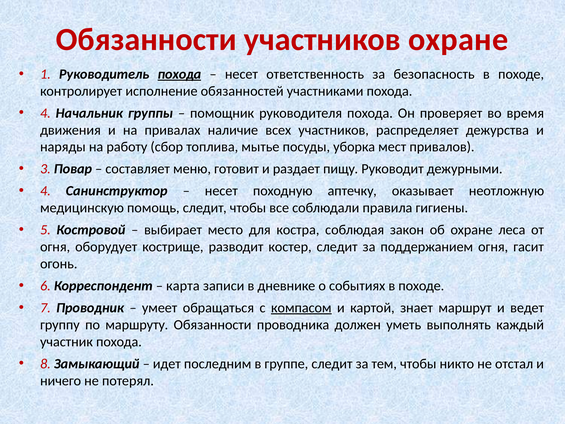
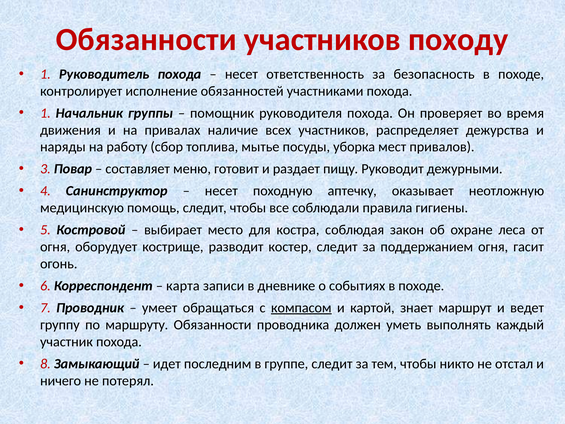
участников охране: охране -> походу
похода at (179, 74) underline: present -> none
4 at (45, 113): 4 -> 1
